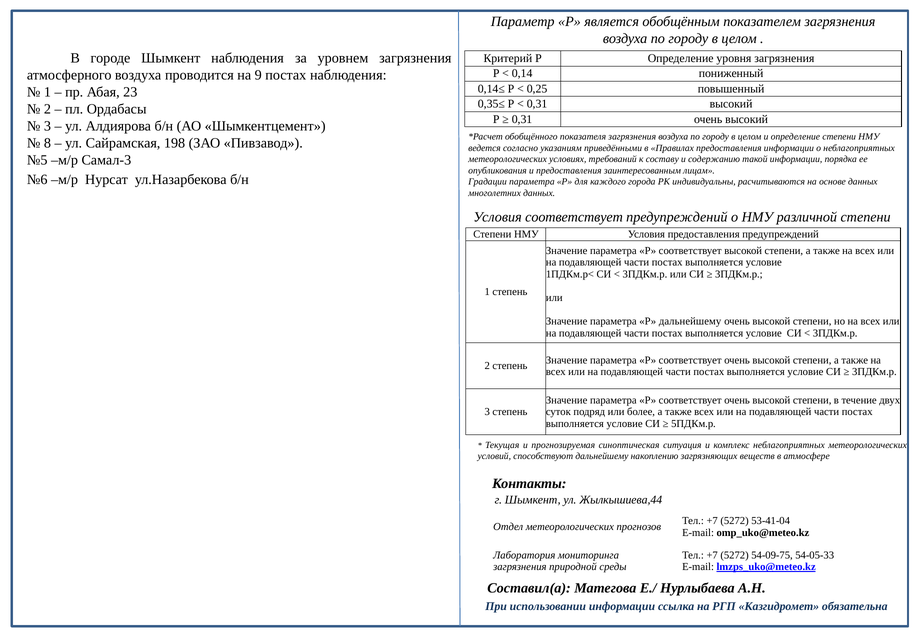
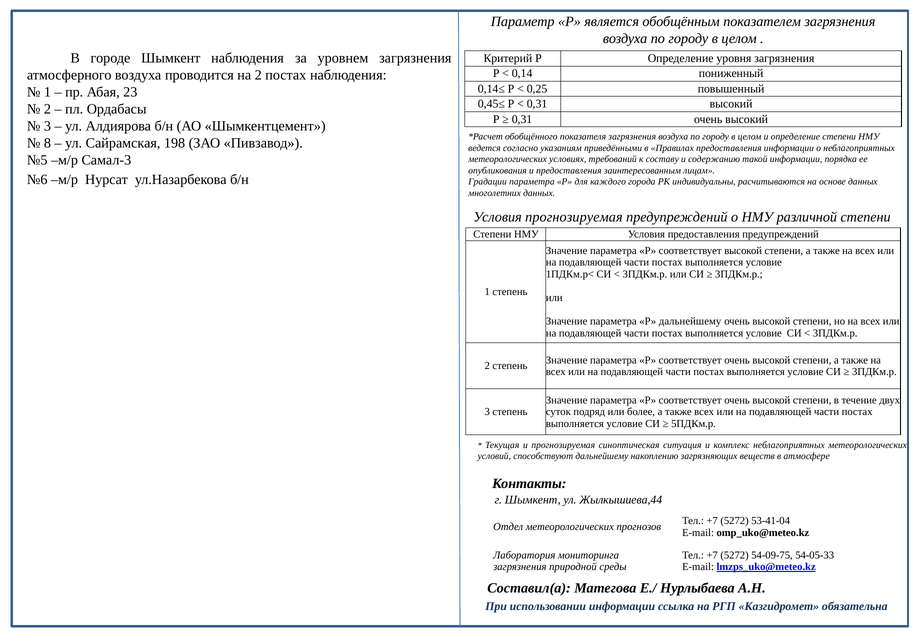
на 9: 9 -> 2
0,35≤: 0,35≤ -> 0,45≤
Условия соответствует: соответствует -> прогнозируемая
